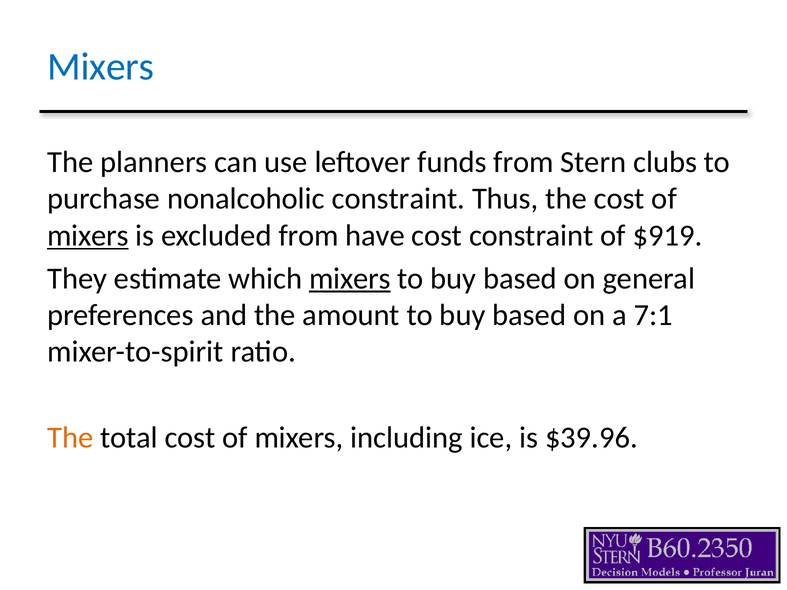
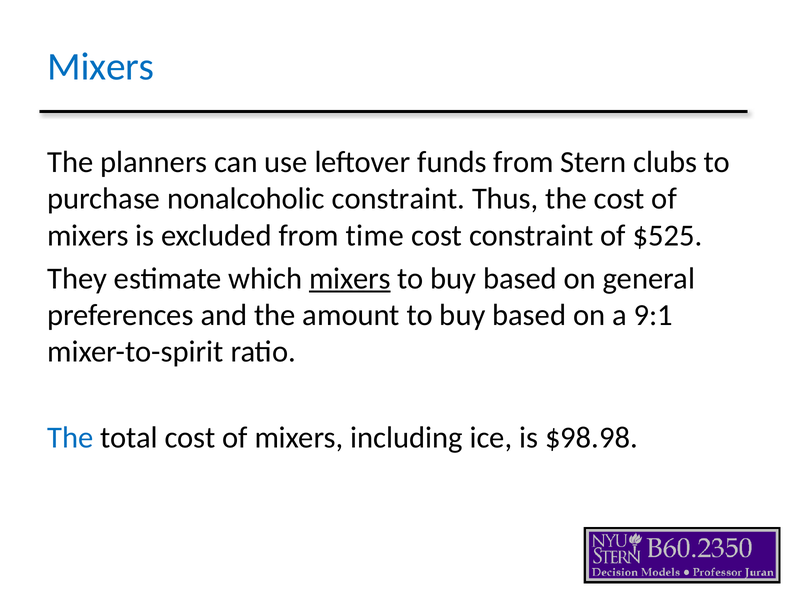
mixers at (88, 236) underline: present -> none
have: have -> time
$919: $919 -> $525
7:1: 7:1 -> 9:1
The at (70, 438) colour: orange -> blue
$39.96: $39.96 -> $98.98
